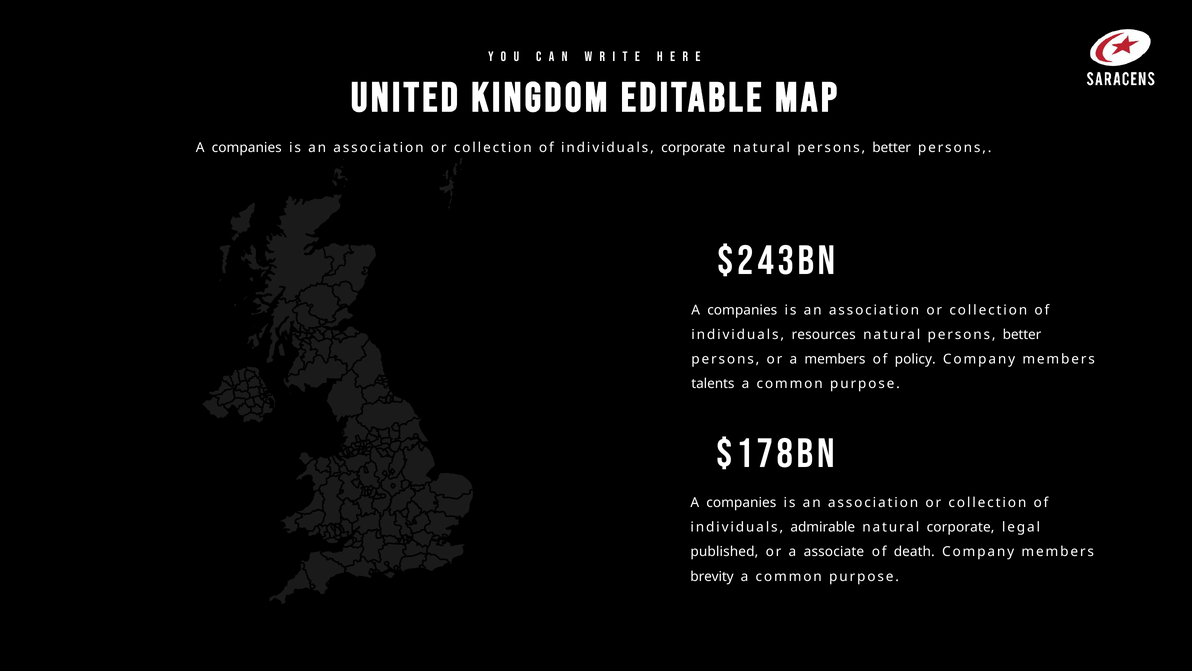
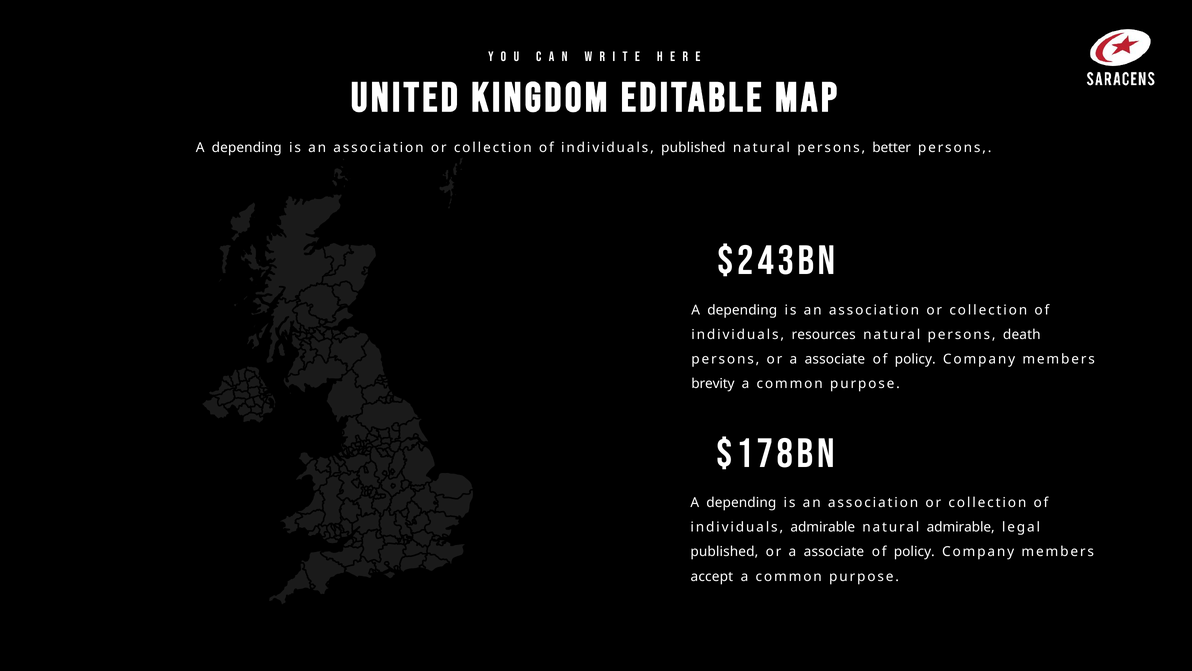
companies at (247, 148): companies -> depending
individuals corporate: corporate -> published
companies at (742, 310): companies -> depending
better at (1022, 335): better -> death
persons or a members: members -> associate
talents: talents -> brevity
companies at (741, 503): companies -> depending
natural corporate: corporate -> admirable
death at (914, 552): death -> policy
brevity: brevity -> accept
